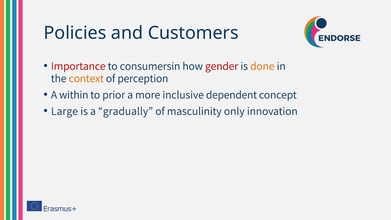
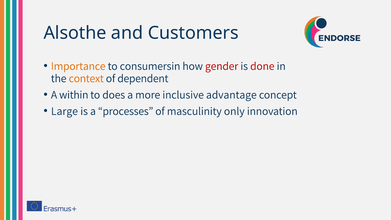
Policies: Policies -> Alsothe
Importance colour: red -> orange
done colour: orange -> red
perception: perception -> dependent
prior: prior -> does
dependent: dependent -> advantage
gradually: gradually -> processes
